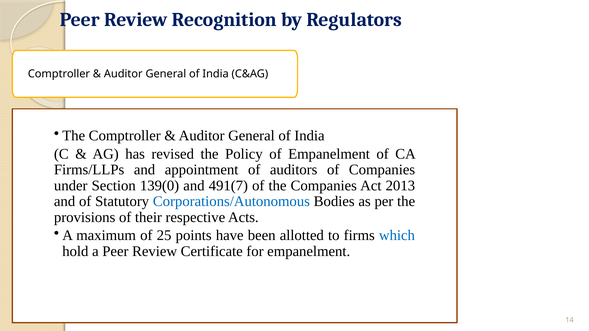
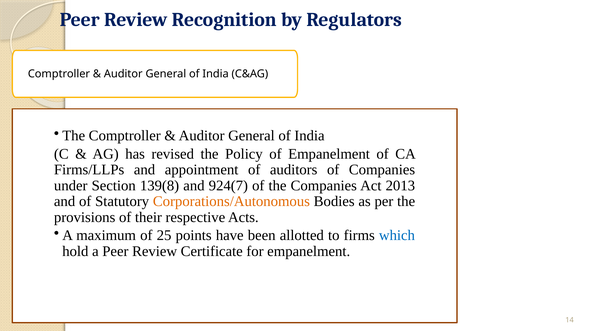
139(0: 139(0 -> 139(8
491(7: 491(7 -> 924(7
Corporations/Autonomous colour: blue -> orange
